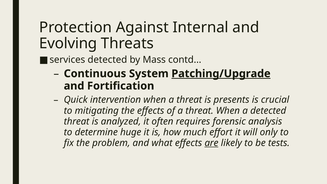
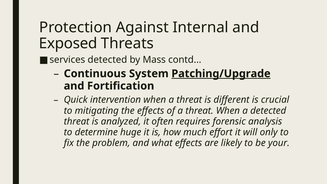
Evolving: Evolving -> Exposed
presents: presents -> different
are underline: present -> none
tests: tests -> your
